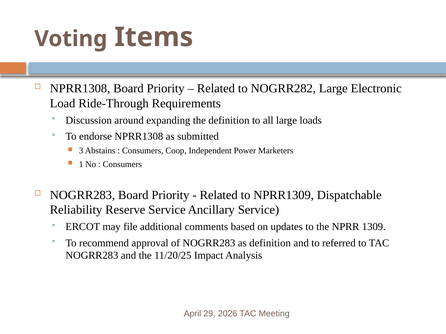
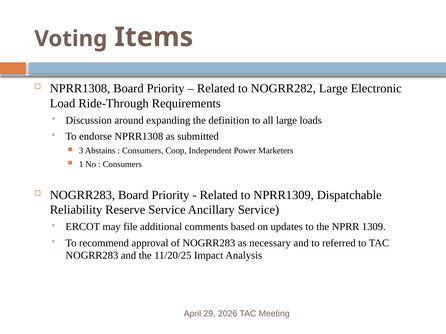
as definition: definition -> necessary
